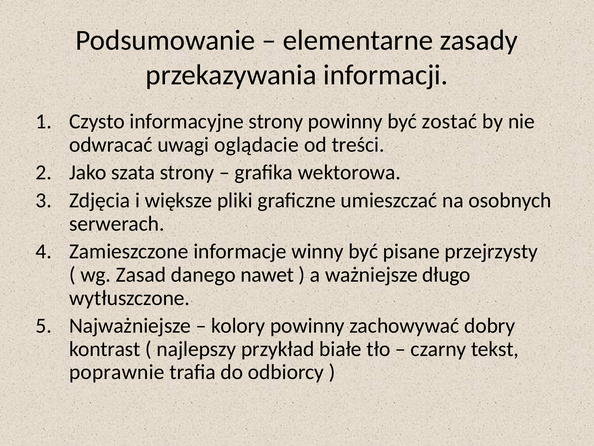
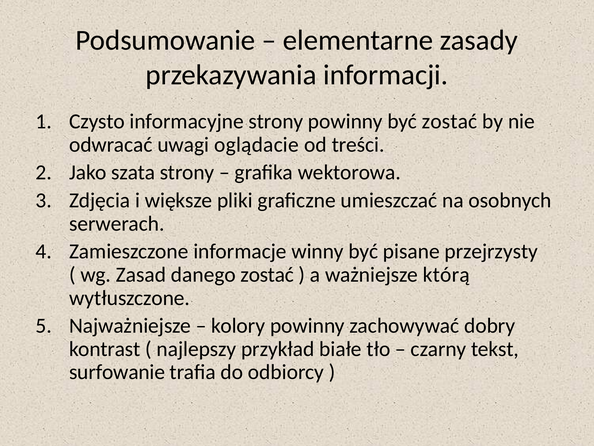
danego nawet: nawet -> zostać
długo: długo -> którą
poprawnie: poprawnie -> surfowanie
